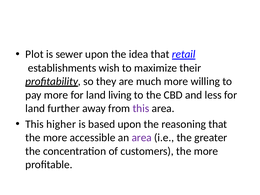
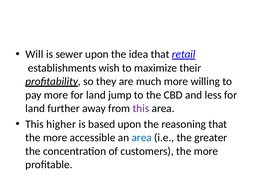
Plot: Plot -> Will
living: living -> jump
area at (142, 138) colour: purple -> blue
